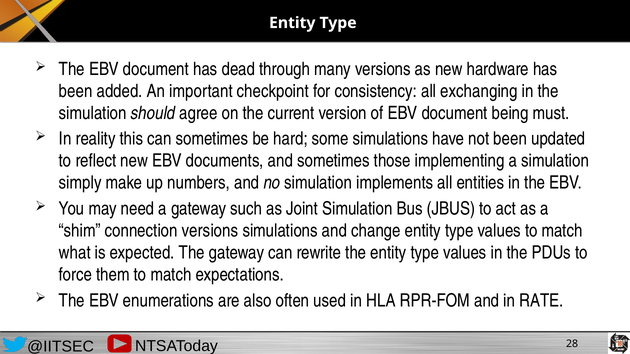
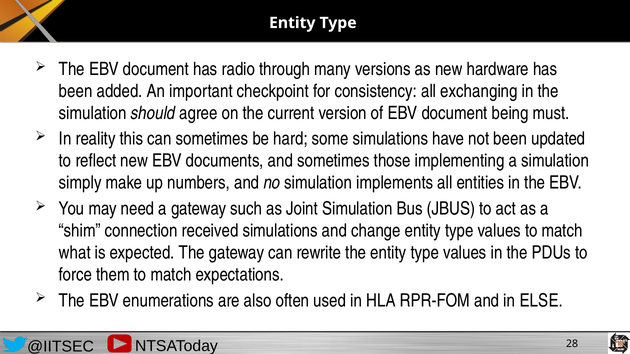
dead: dead -> radio
connection versions: versions -> received
RATE: RATE -> ELSE
